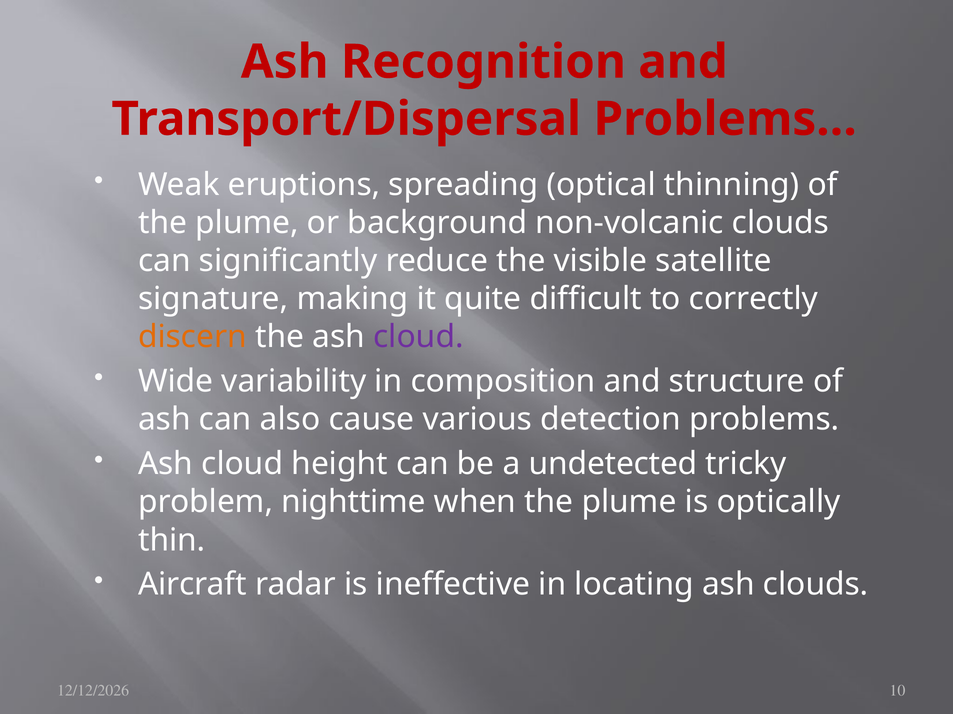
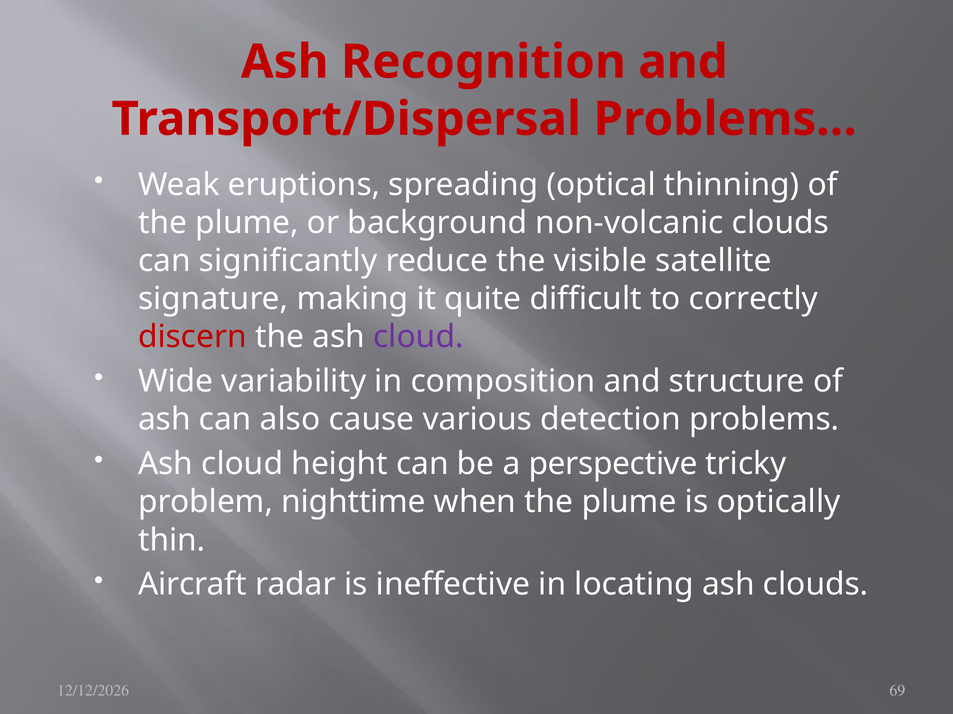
discern colour: orange -> red
undetected: undetected -> perspective
10: 10 -> 69
